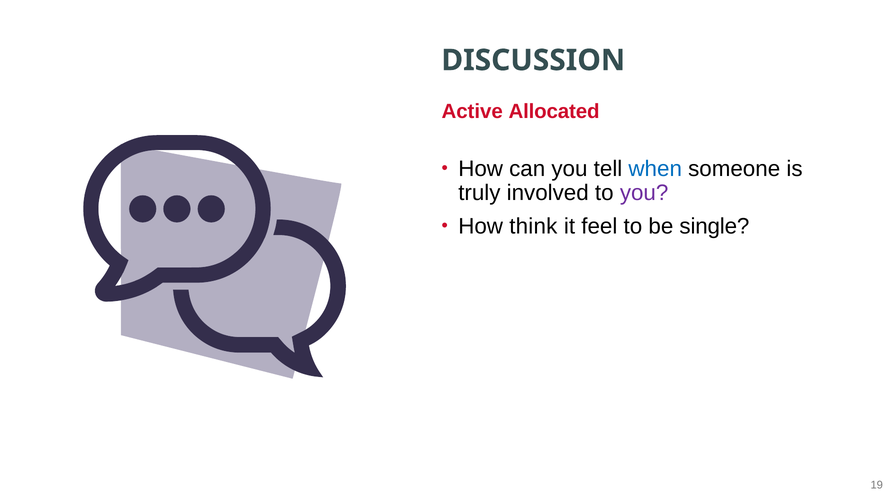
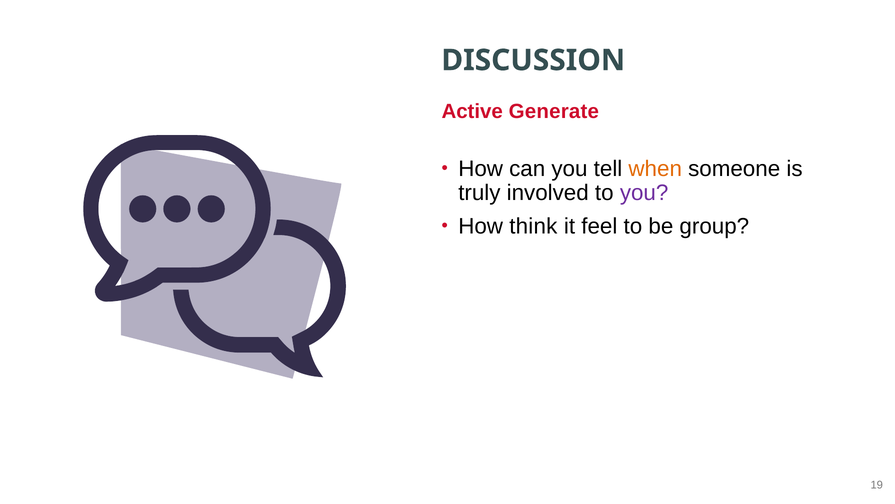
Allocated: Allocated -> Generate
when colour: blue -> orange
single: single -> group
